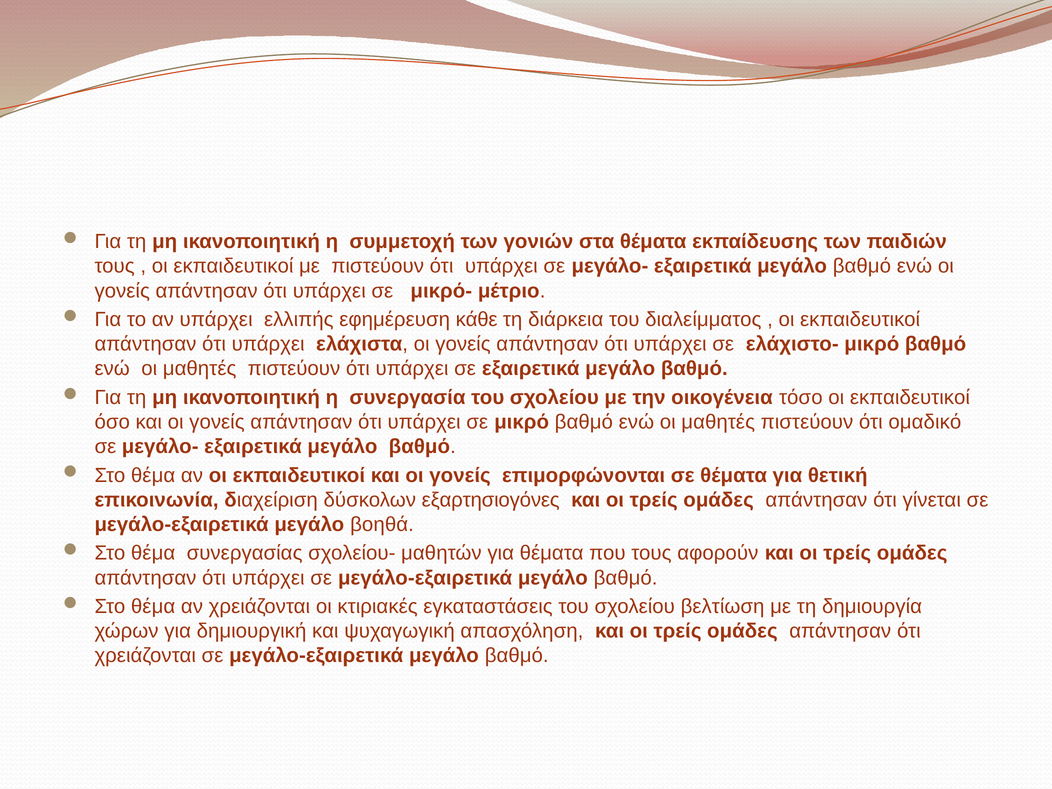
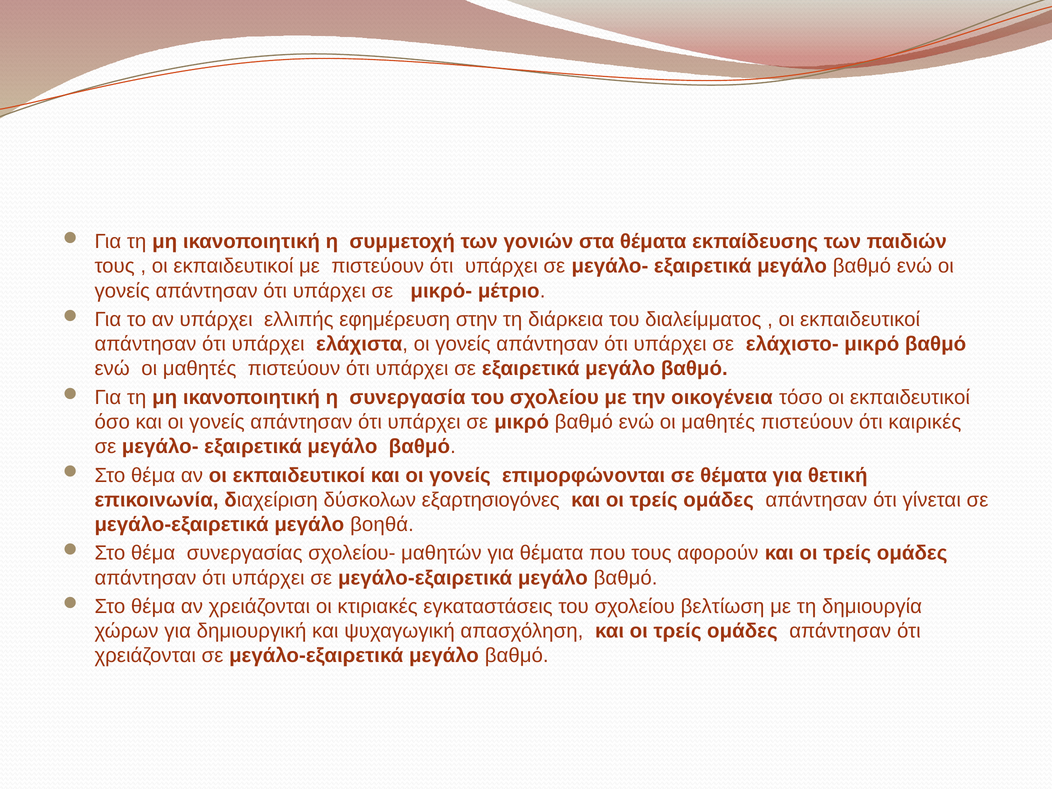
κάθε: κάθε -> στην
ομαδικό: ομαδικό -> καιρικές
